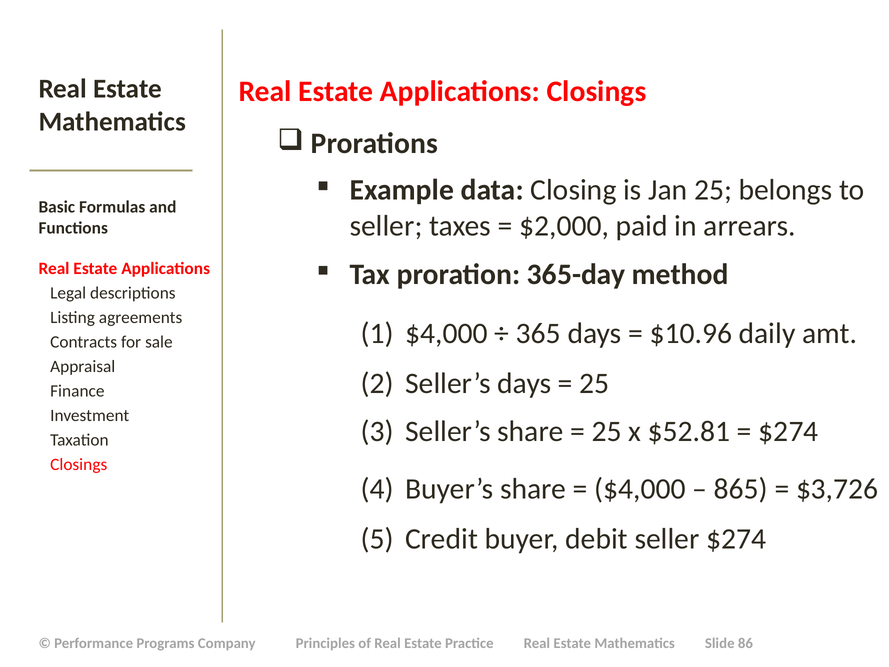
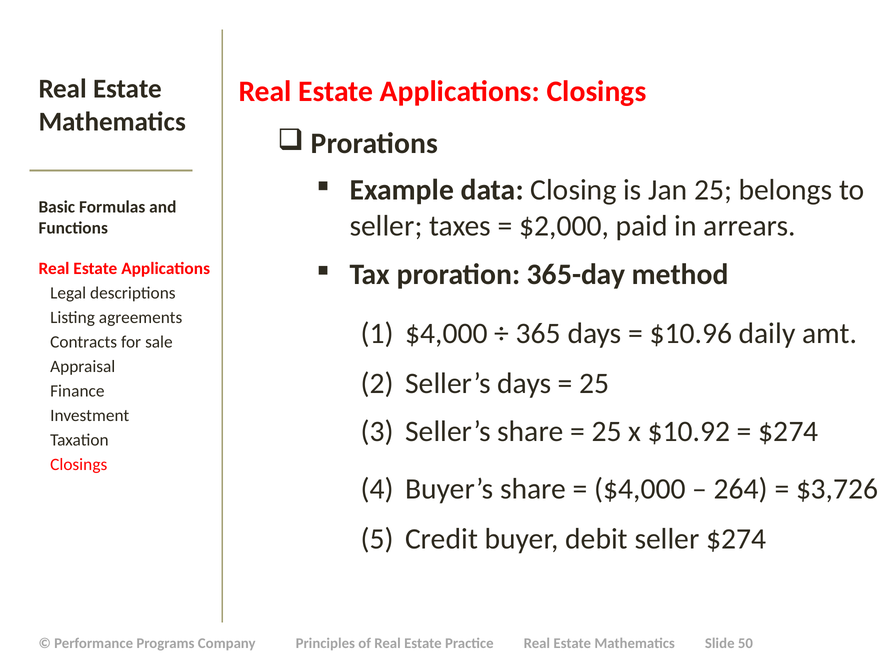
$52.81: $52.81 -> $10.92
865: 865 -> 264
86: 86 -> 50
